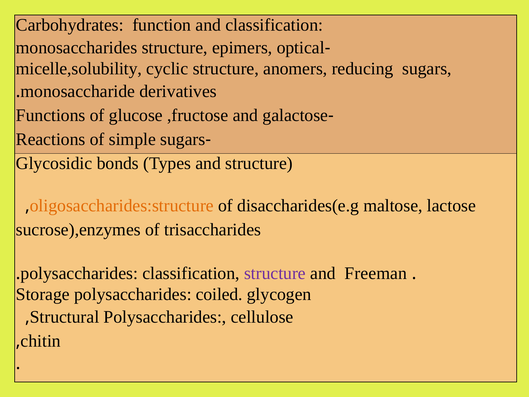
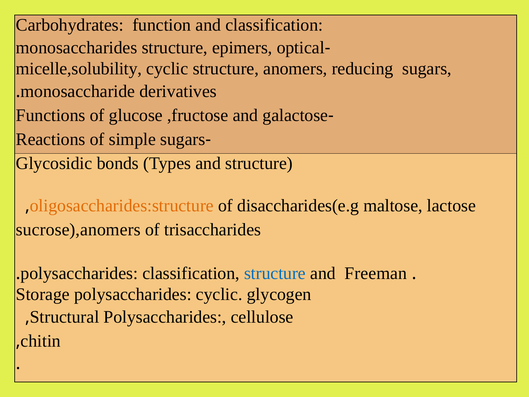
sucrose),enzymes: sucrose),enzymes -> sucrose),anomers
structure at (275, 273) colour: purple -> blue
polysaccharides coiled: coiled -> cyclic
